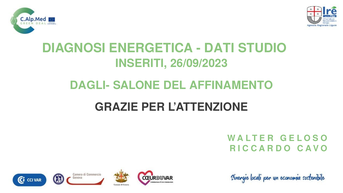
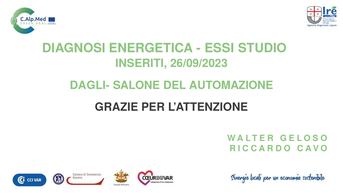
DATI: DATI -> ESSI
AFFINAMENTO: AFFINAMENTO -> AUTOMAZIONE
